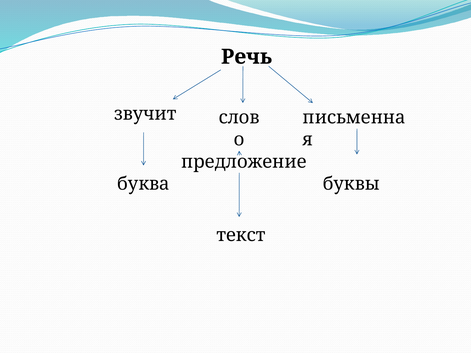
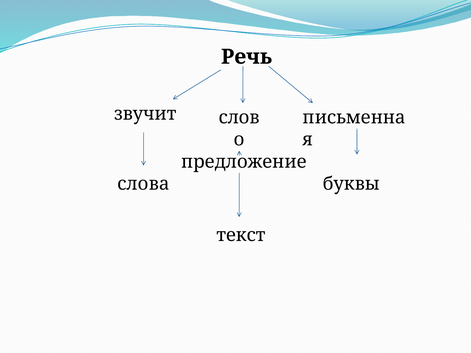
буква: буква -> слова
